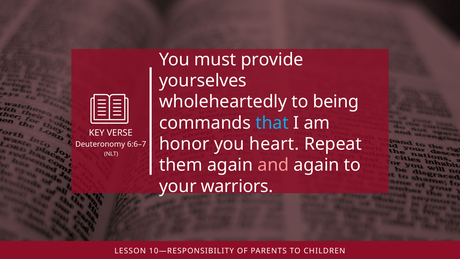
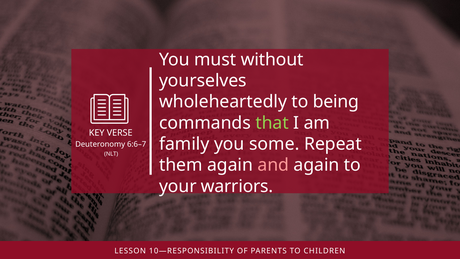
provide: provide -> without
that colour: light blue -> light green
honor: honor -> family
heart: heart -> some
